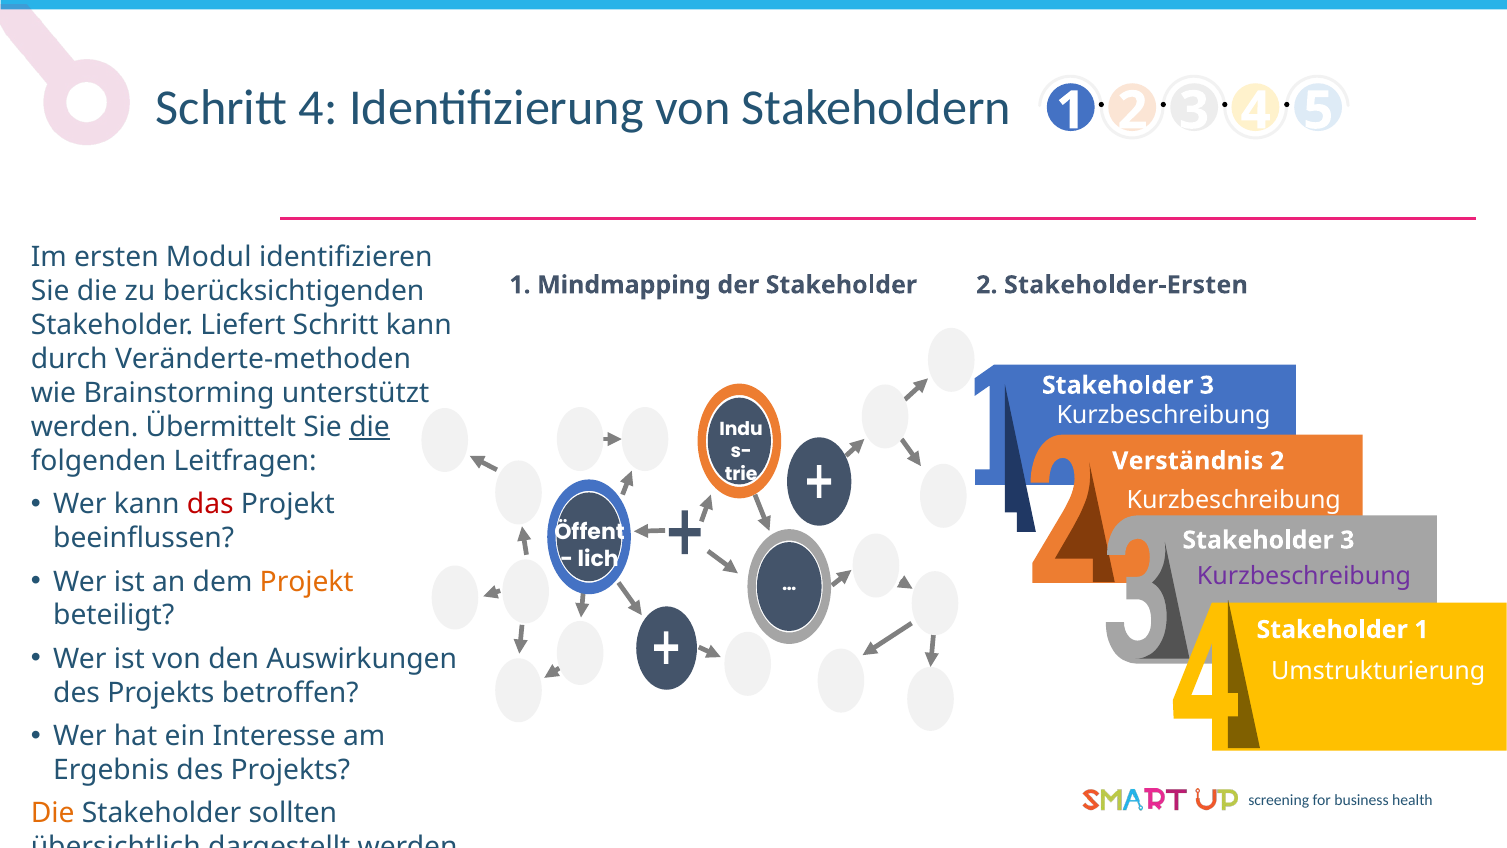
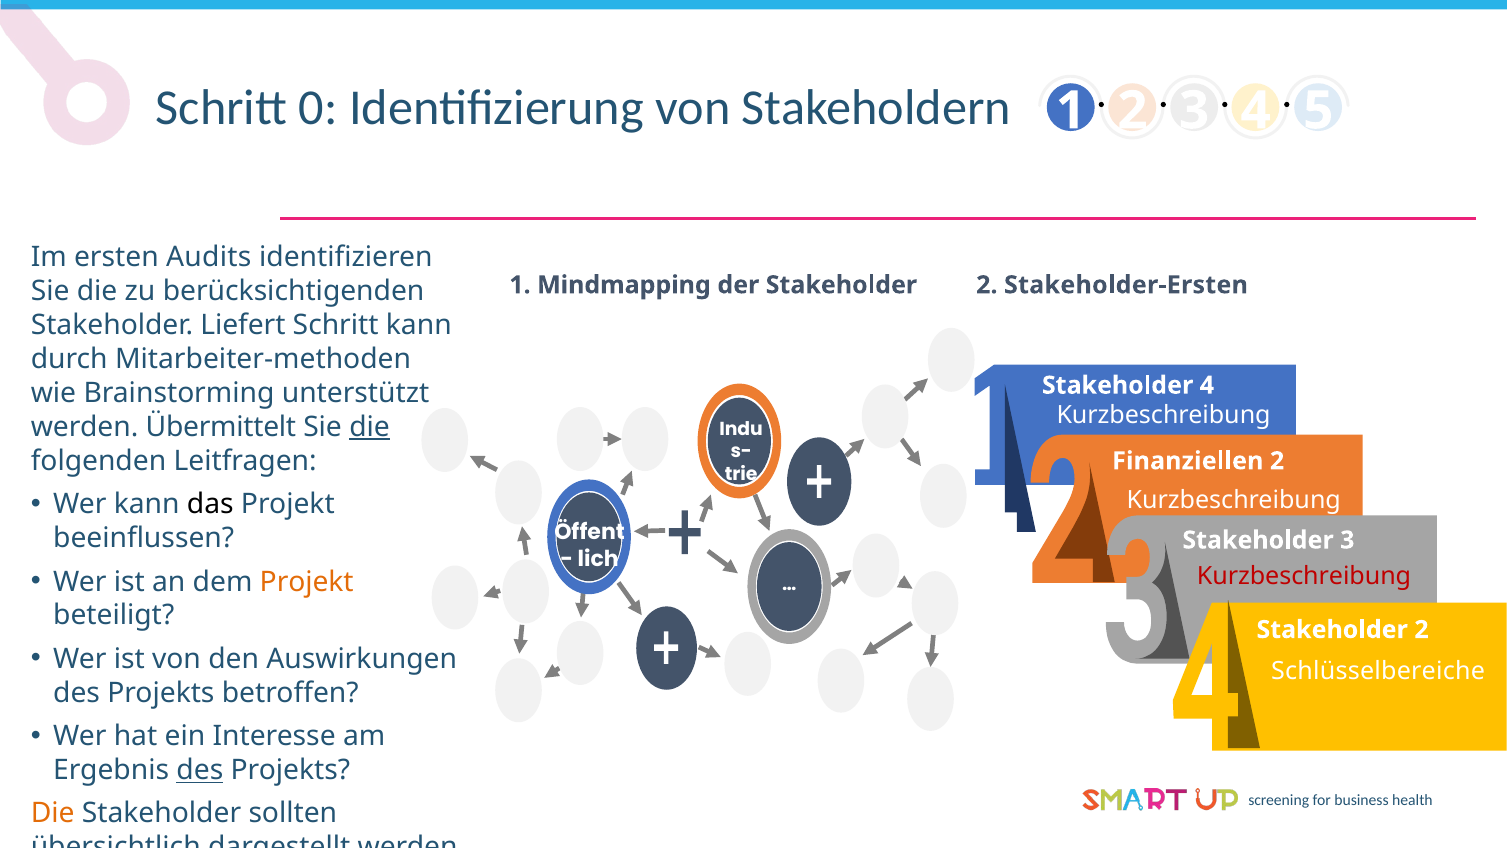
Schritt 4: 4 -> 0
Modul: Modul -> Audits
Veränderte-methoden: Veränderte-methoden -> Mitarbeiter-methoden
3 at (1207, 385): 3 -> 4
Verständnis: Verständnis -> Finanziellen
das colour: red -> black
Kurzbeschreibung at (1304, 576) colour: purple -> red
Stakeholder 1: 1 -> 2
Umstrukturierung: Umstrukturierung -> Schlüsselbereiche
des at (200, 770) underline: none -> present
